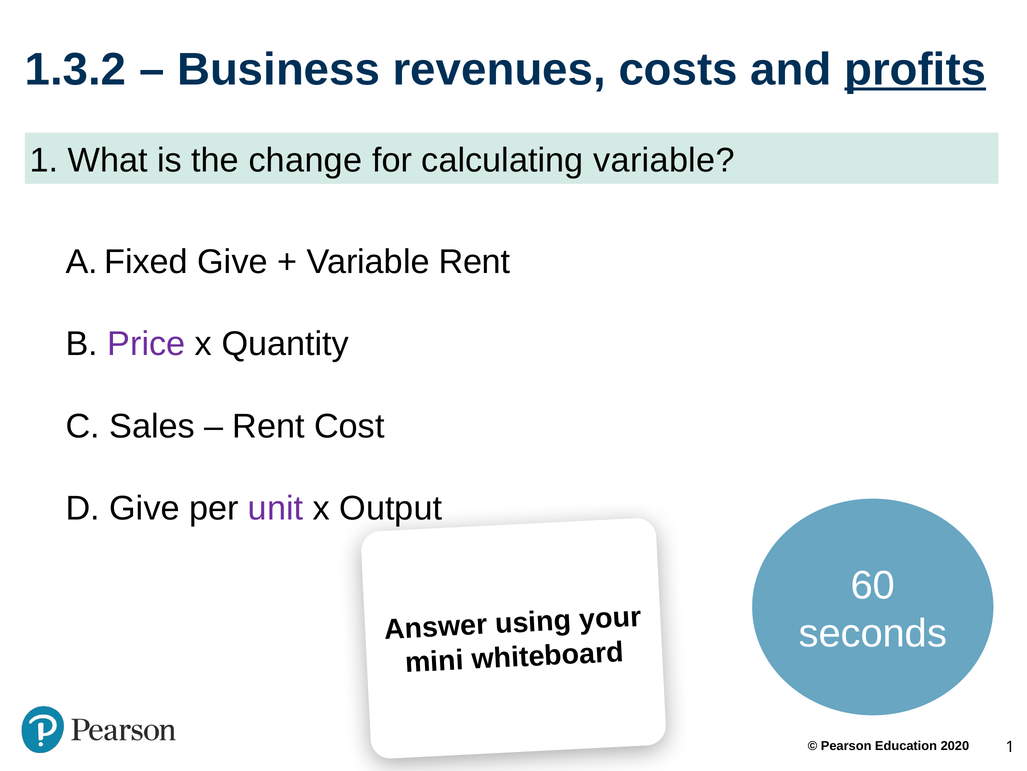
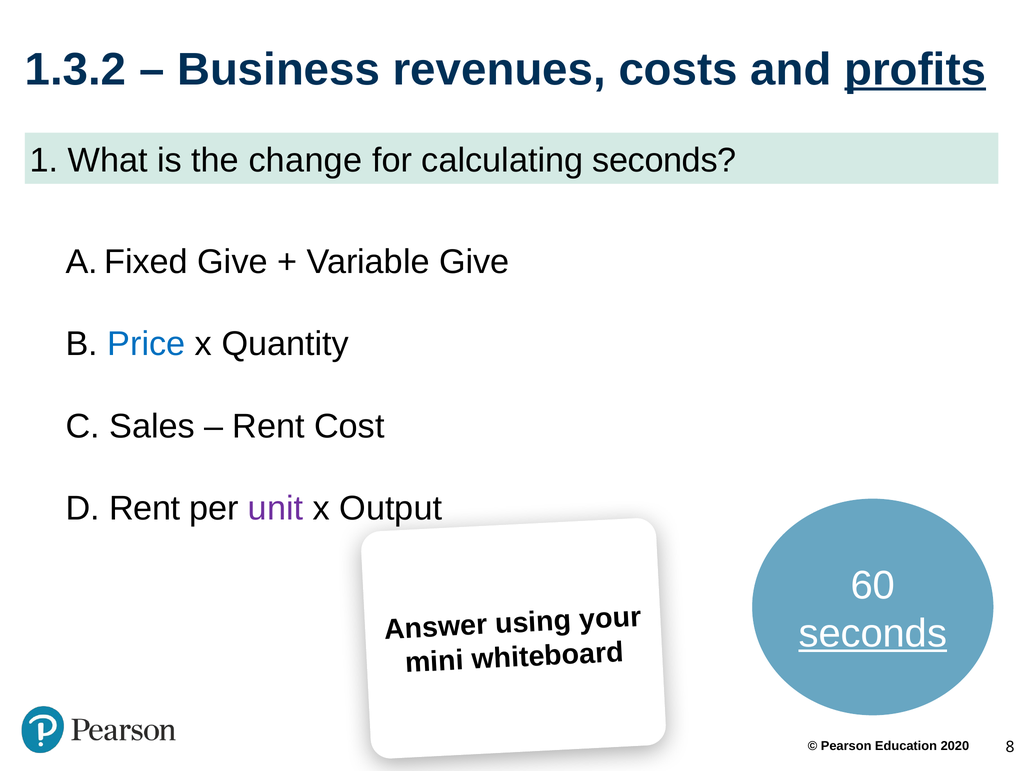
calculating variable: variable -> seconds
Variable Rent: Rent -> Give
Price colour: purple -> blue
D Give: Give -> Rent
seconds at (873, 633) underline: none -> present
1 at (1010, 746): 1 -> 8
